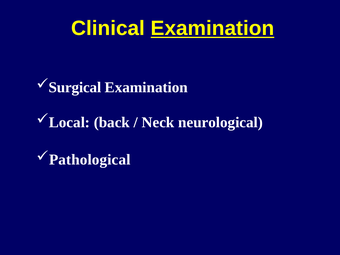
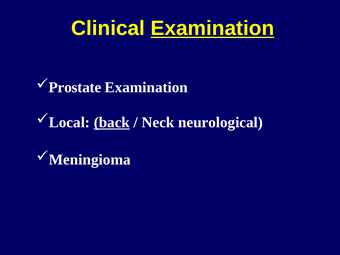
Surgical: Surgical -> Prostate
back underline: none -> present
Pathological: Pathological -> Meningioma
